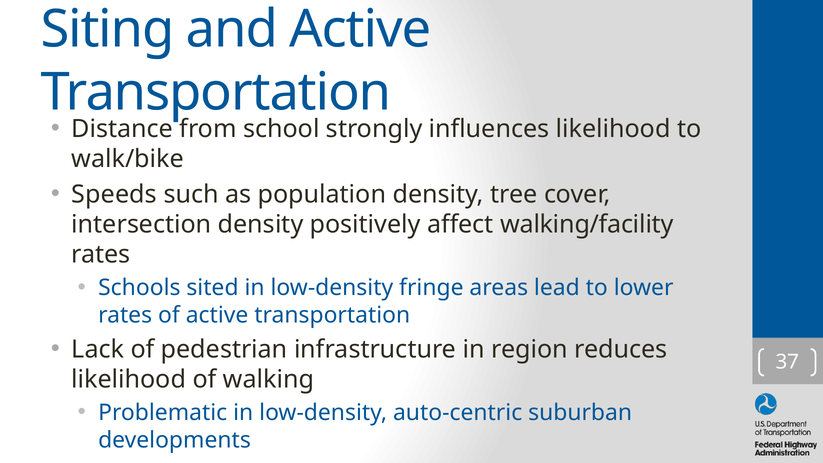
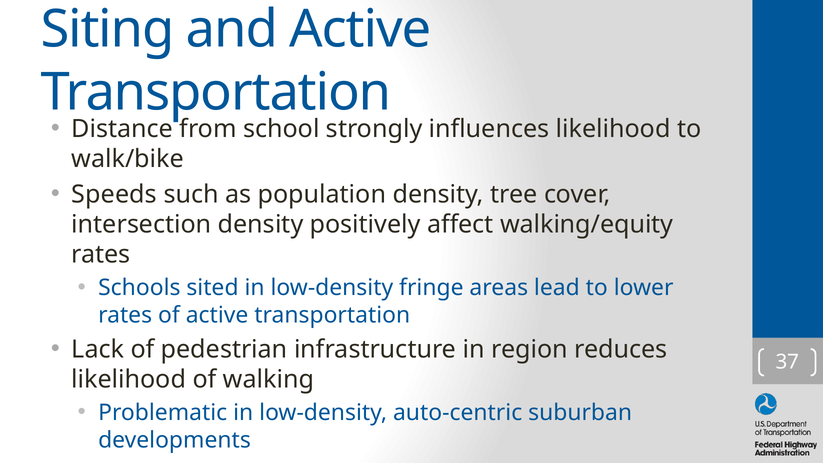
walking/facility: walking/facility -> walking/equity
